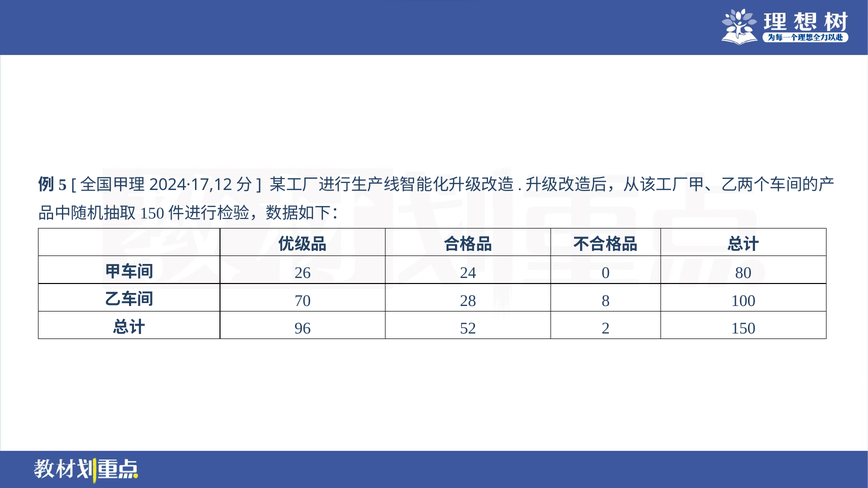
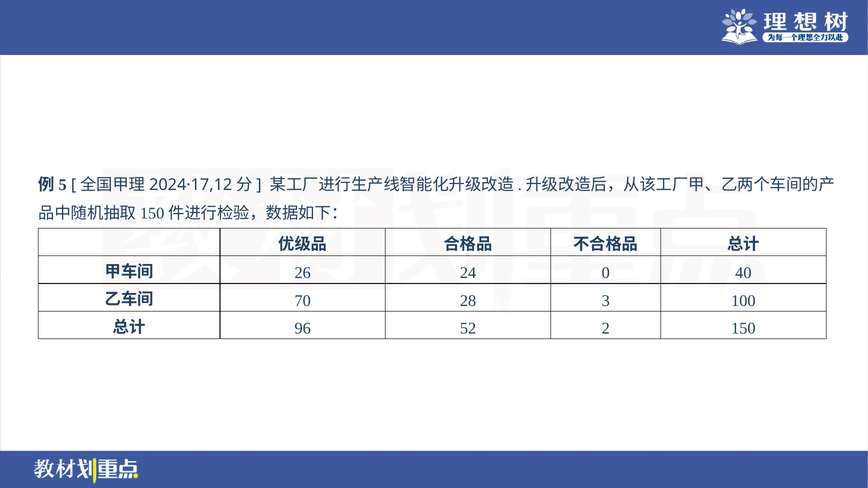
80: 80 -> 40
8: 8 -> 3
